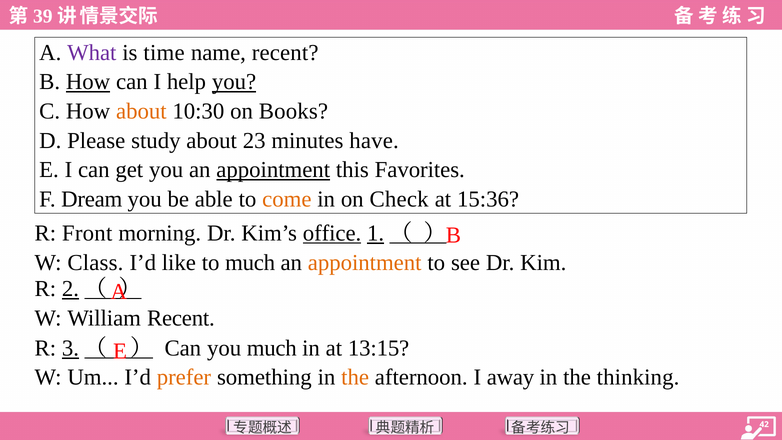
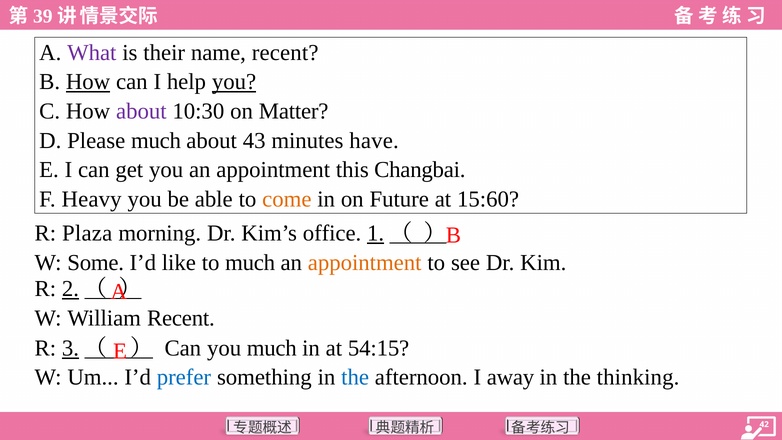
time: time -> their
about at (141, 111) colour: orange -> purple
Books: Books -> Matter
Please study: study -> much
23: 23 -> 43
appointment at (273, 170) underline: present -> none
Favorites: Favorites -> Changbai
Dream: Dream -> Heavy
Check: Check -> Future
15:36: 15:36 -> 15:60
Front: Front -> Plaza
office underline: present -> none
Class: Class -> Some
13:15: 13:15 -> 54:15
prefer colour: orange -> blue
the at (355, 377) colour: orange -> blue
